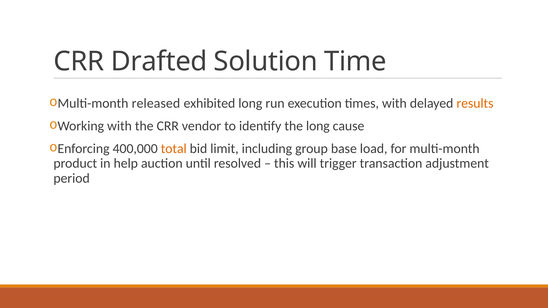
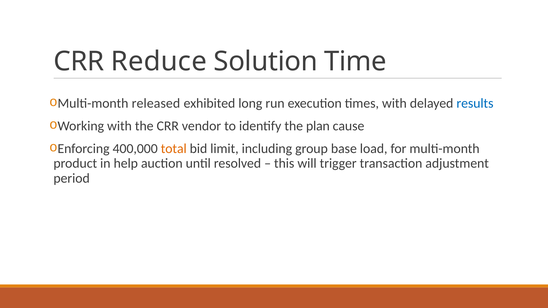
Drafted: Drafted -> Reduce
results colour: orange -> blue
the long: long -> plan
